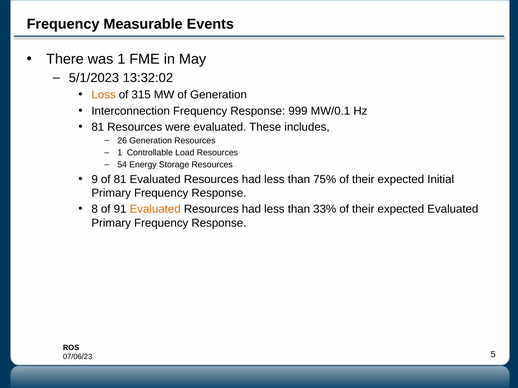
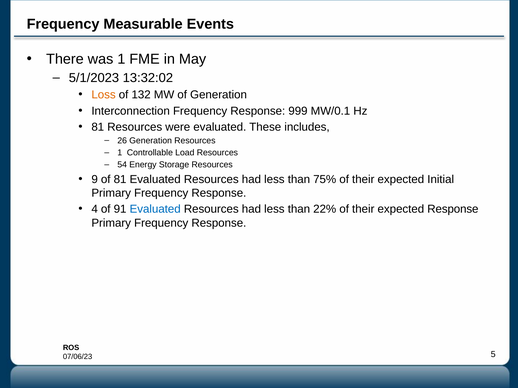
315: 315 -> 132
8: 8 -> 4
Evaluated at (155, 209) colour: orange -> blue
33%: 33% -> 22%
expected Evaluated: Evaluated -> Response
